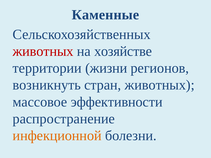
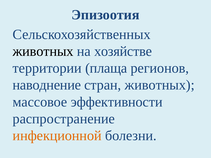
Каменные: Каменные -> Эпизоотия
животных at (43, 51) colour: red -> black
жизни: жизни -> плаща
возникнуть: возникнуть -> наводнение
